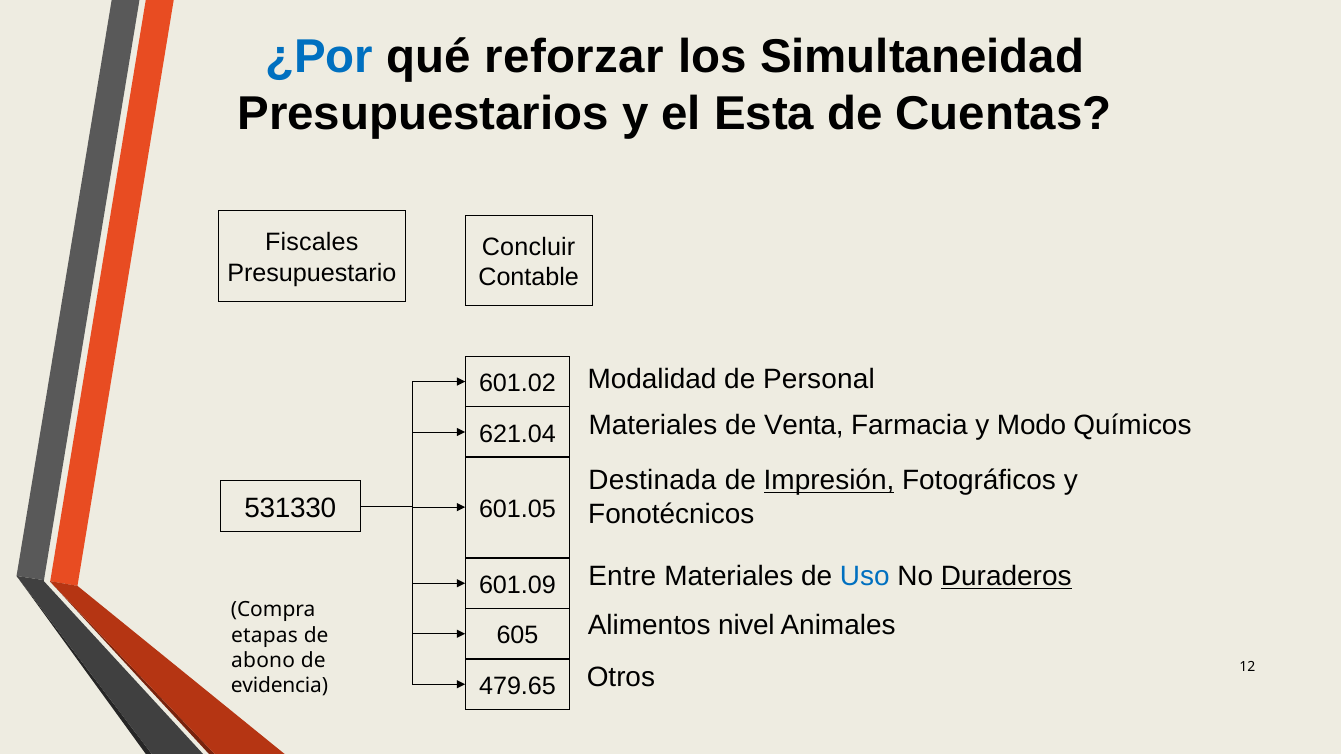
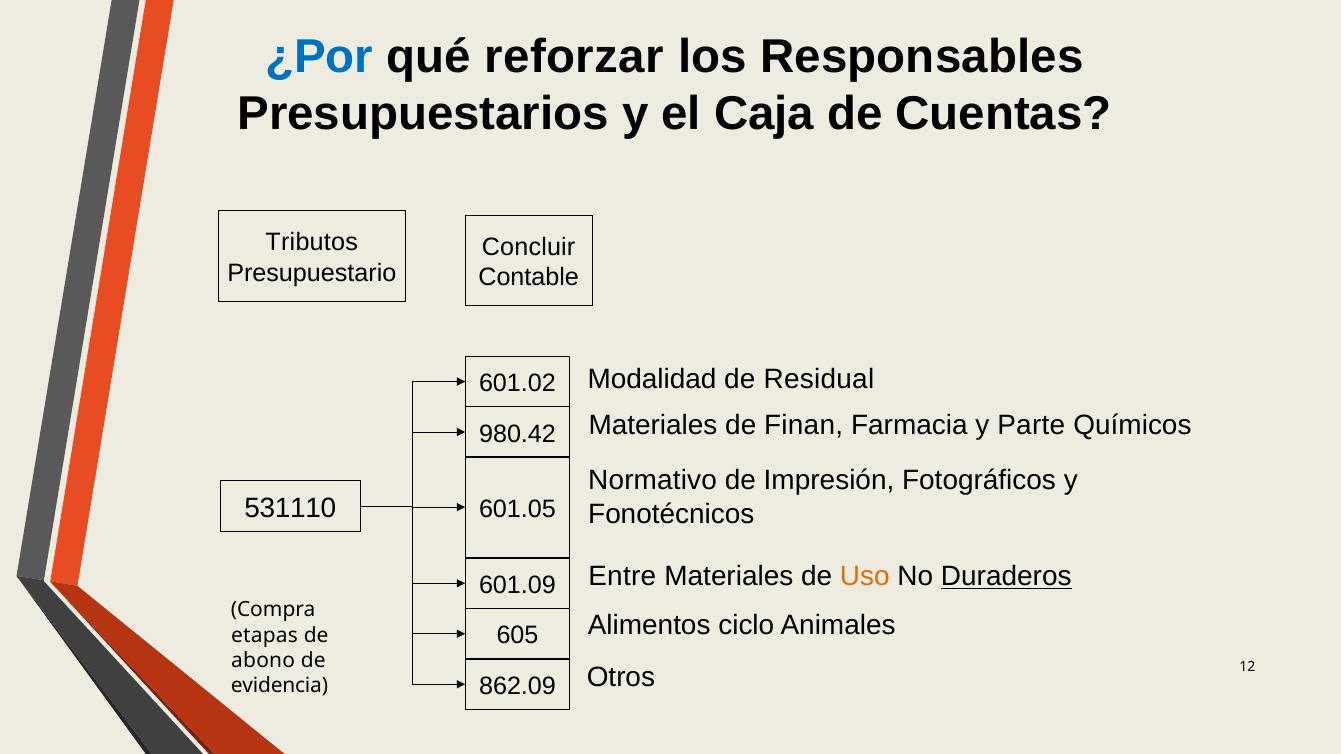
Simultaneidad: Simultaneidad -> Responsables
Esta: Esta -> Caja
Fiscales: Fiscales -> Tributos
Personal: Personal -> Residual
Venta: Venta -> Finan
Modo: Modo -> Parte
621.04: 621.04 -> 980.42
Destinada: Destinada -> Normativo
Impresión underline: present -> none
531330: 531330 -> 531110
Uso colour: blue -> orange
nivel: nivel -> ciclo
479.65: 479.65 -> 862.09
